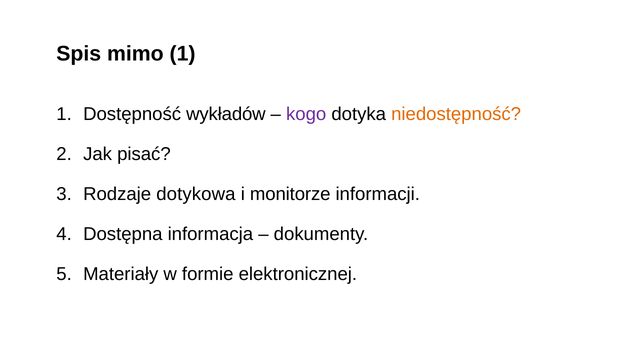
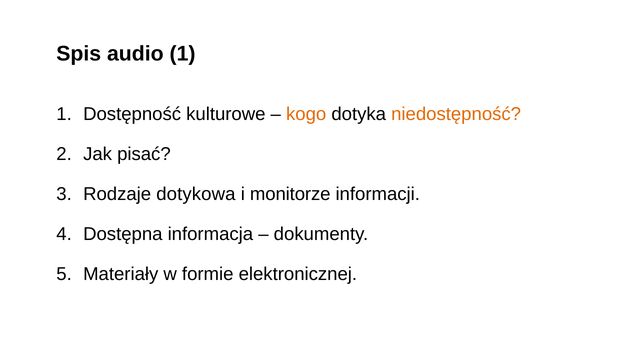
mimo: mimo -> audio
wykładów: wykładów -> kulturowe
kogo colour: purple -> orange
